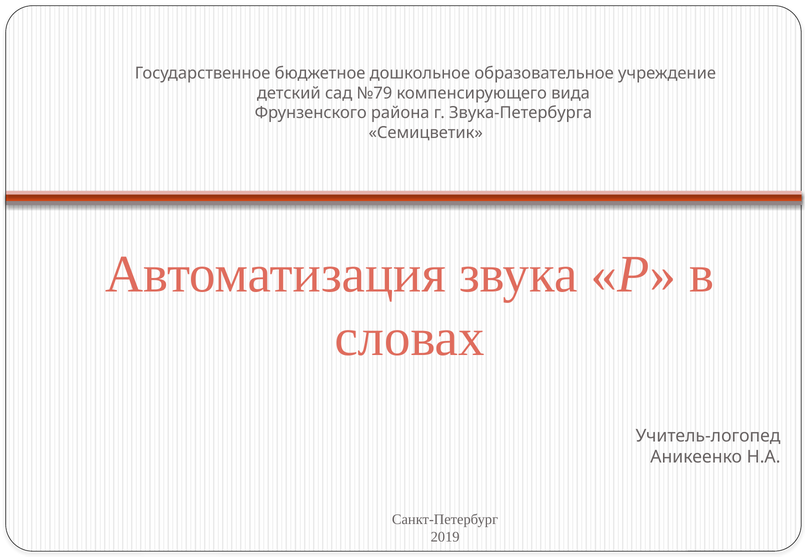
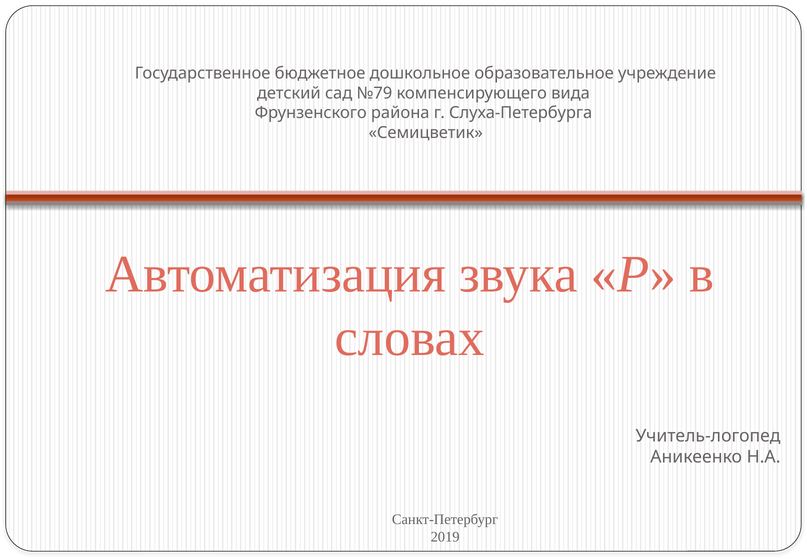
Звука-Петербурга: Звука-Петербурга -> Слуха-Петербурга
